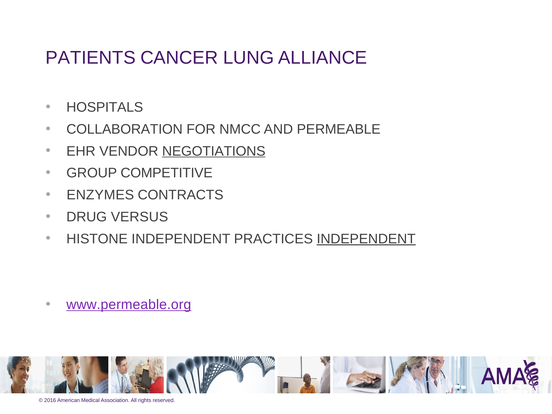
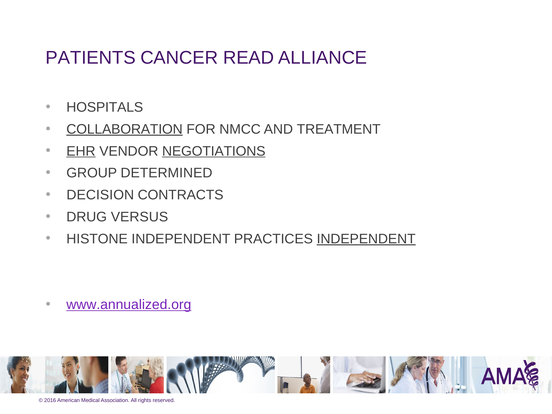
LUNG: LUNG -> READ
COLLABORATION underline: none -> present
PERMEABLE: PERMEABLE -> TREATMENT
EHR underline: none -> present
COMPETITIVE: COMPETITIVE -> DETERMINED
ENZYMES: ENZYMES -> DECISION
www.permeable.org: www.permeable.org -> www.annualized.org
